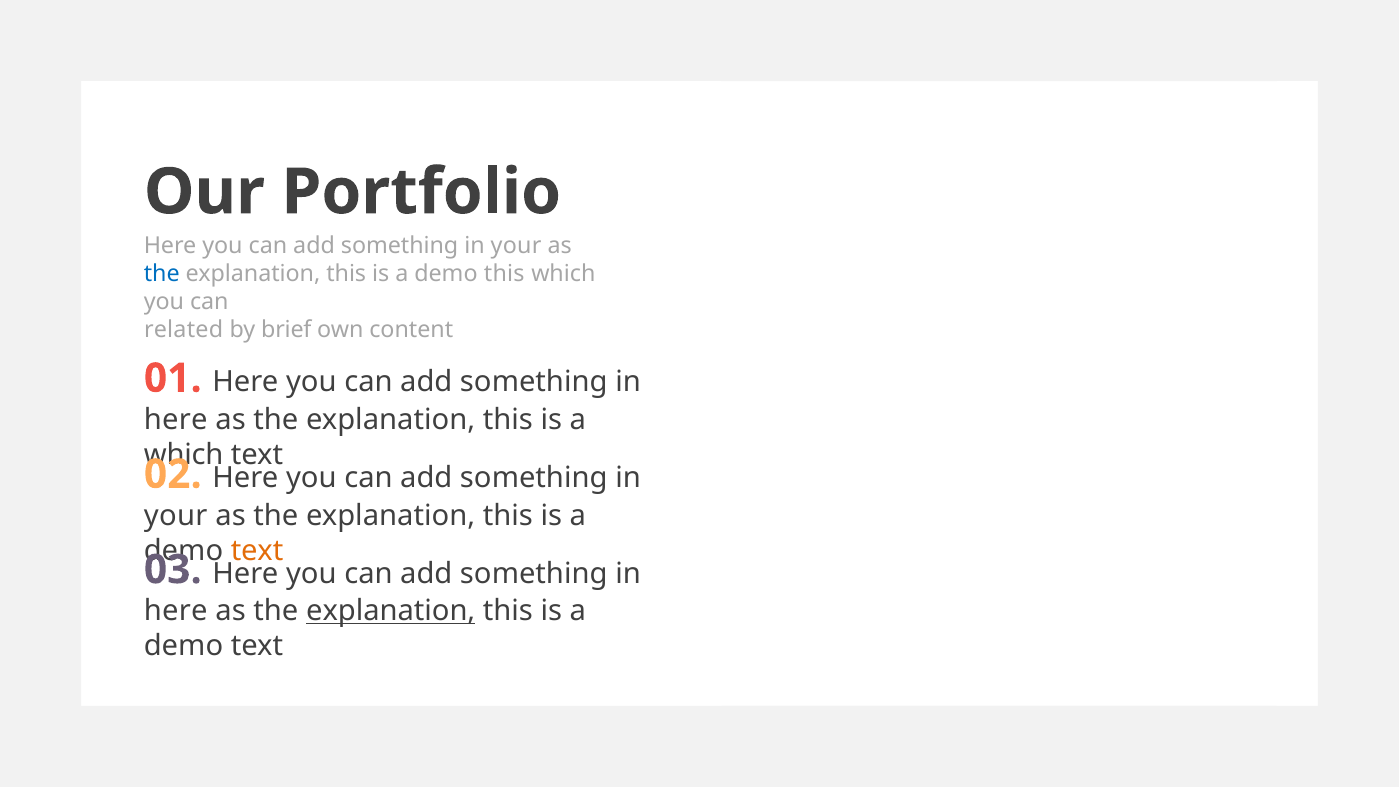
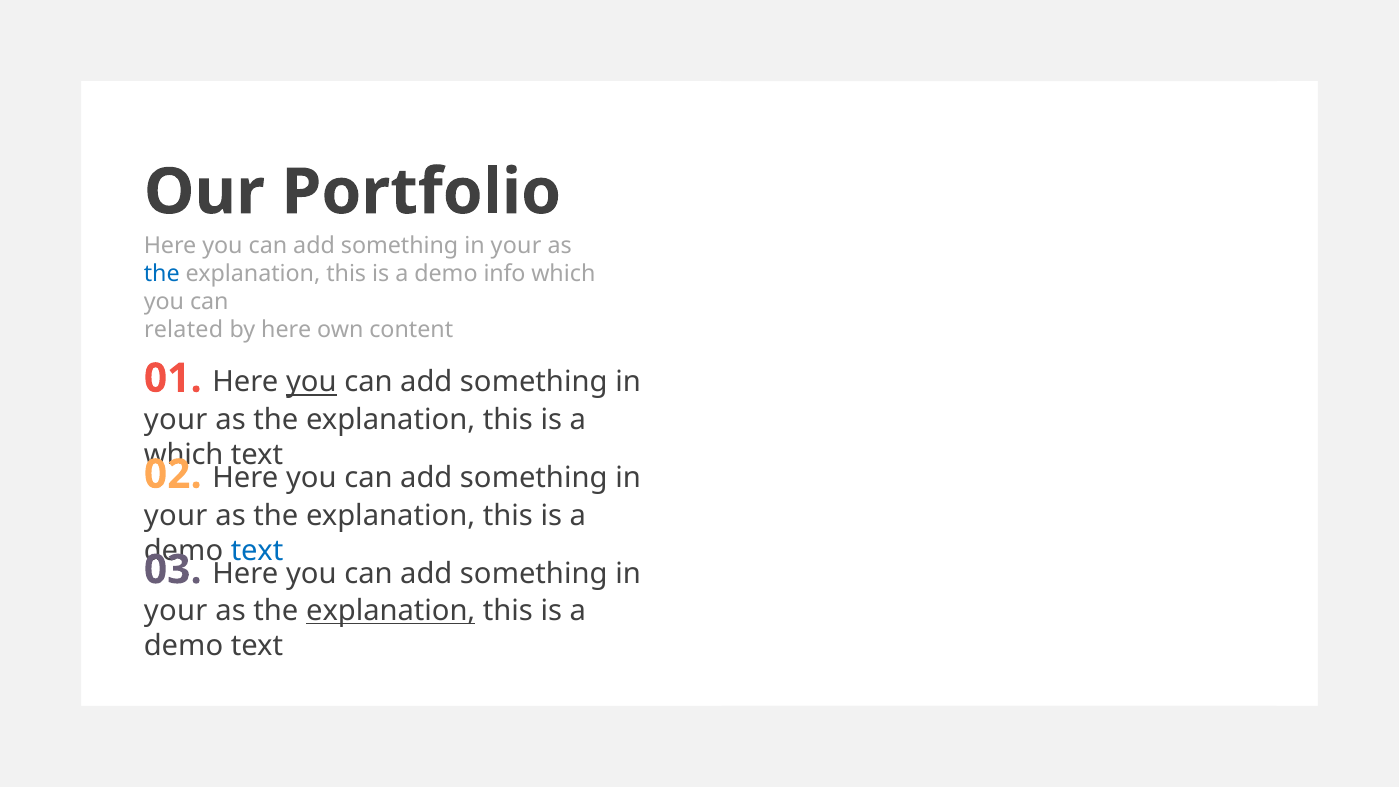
demo this: this -> info
by brief: brief -> here
you at (311, 382) underline: none -> present
here at (176, 419): here -> your
text at (257, 550) colour: orange -> blue
here at (176, 611): here -> your
